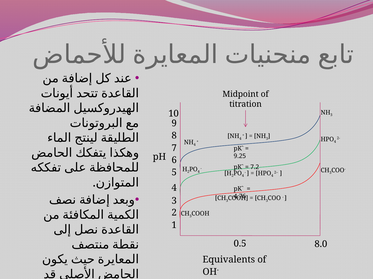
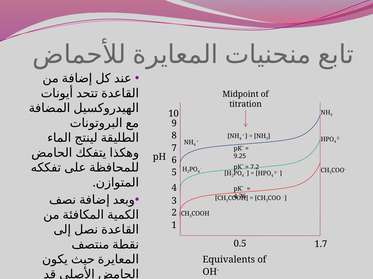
8.0: 8.0 -> 1.7
